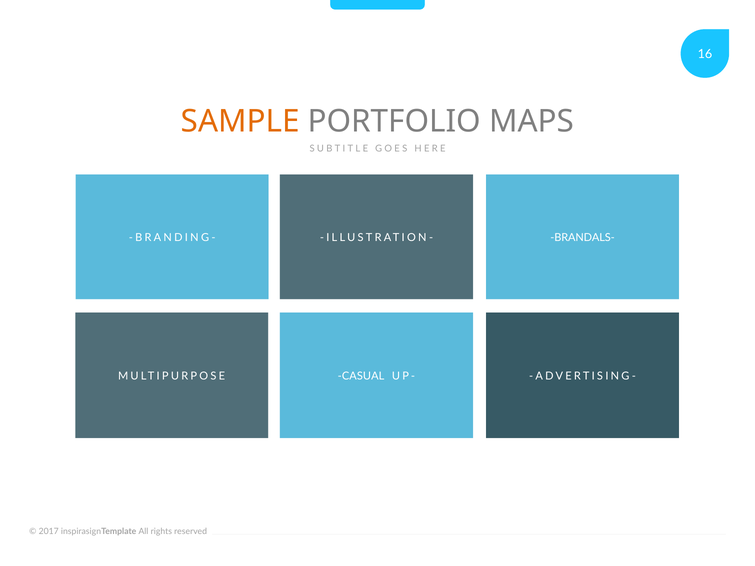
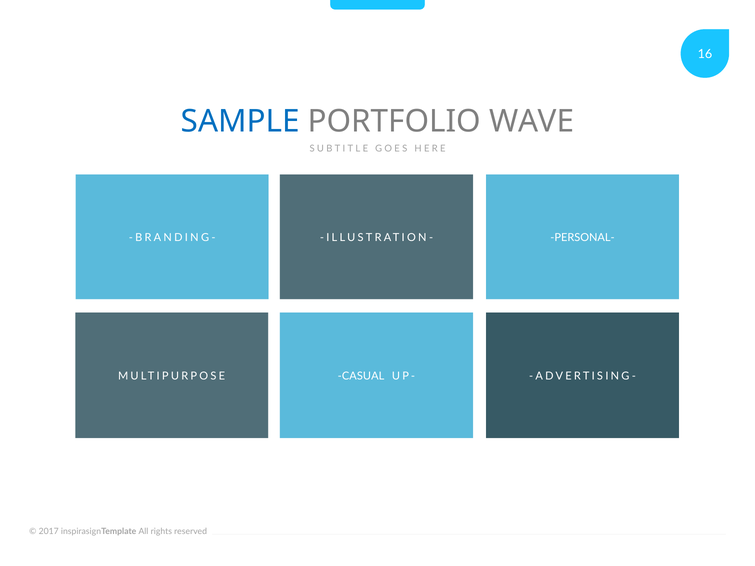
SAMPLE colour: orange -> blue
MAPS: MAPS -> WAVE
BRANDALS-: BRANDALS- -> PERSONAL-
